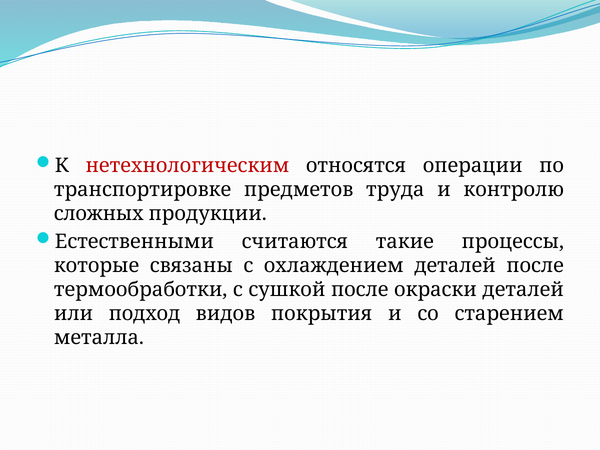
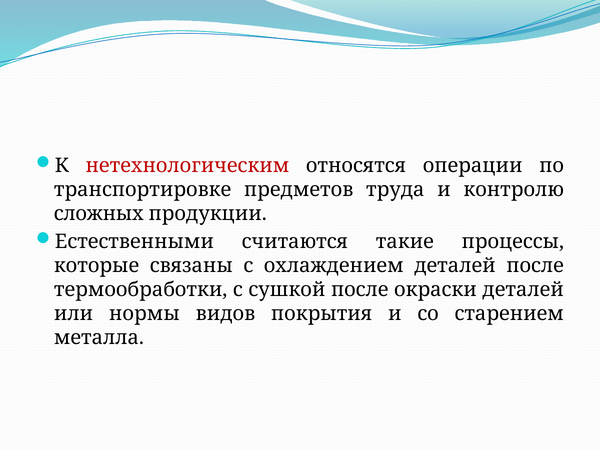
подход: подход -> нормы
